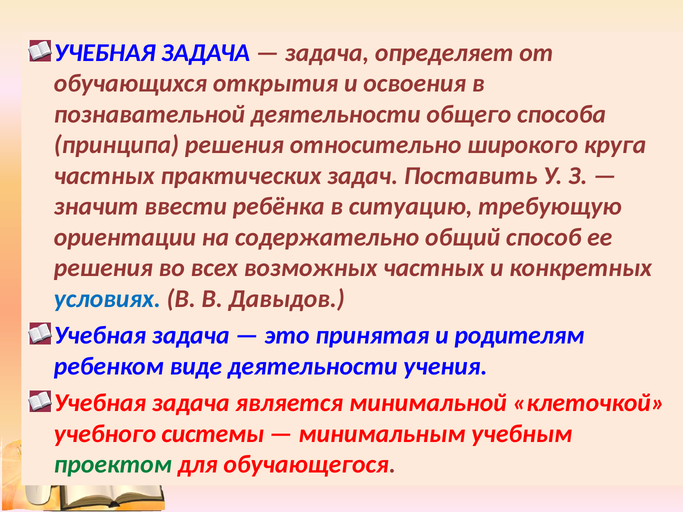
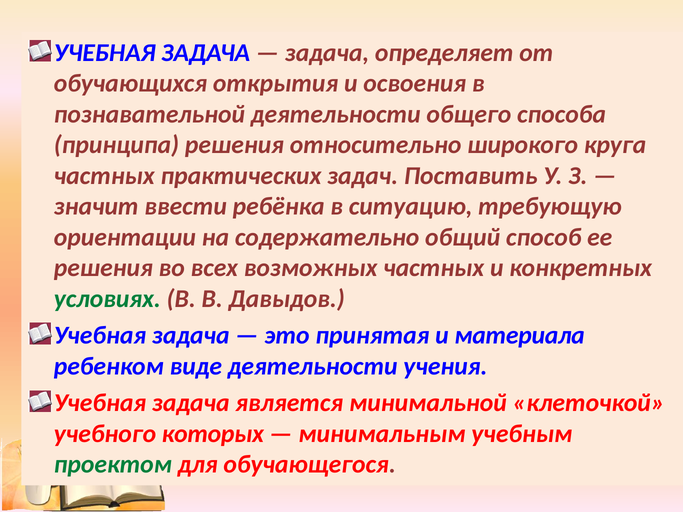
условиях colour: blue -> green
родителям: родителям -> материала
системы: системы -> которых
